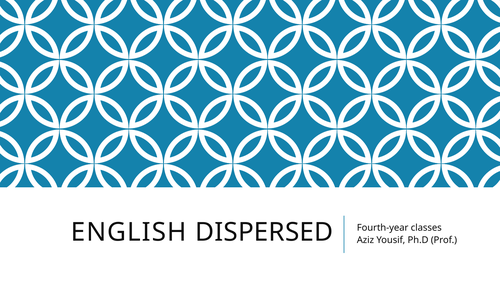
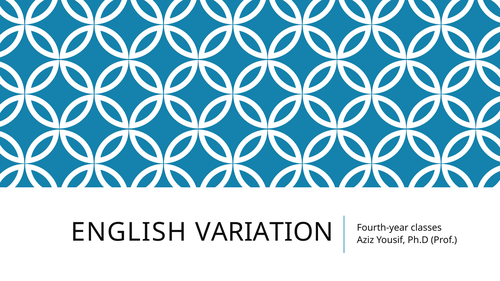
DISPERSED: DISPERSED -> VARIATION
